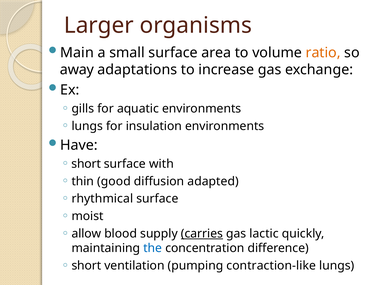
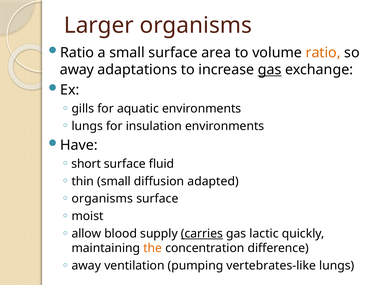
Main at (77, 53): Main -> Ratio
gas at (270, 70) underline: none -> present
with: with -> fluid
thin good: good -> small
rhythmical at (102, 199): rhythmical -> organisms
the colour: blue -> orange
short at (86, 266): short -> away
contraction-like: contraction-like -> vertebrates-like
